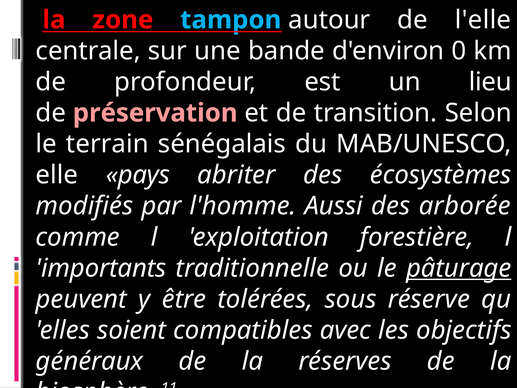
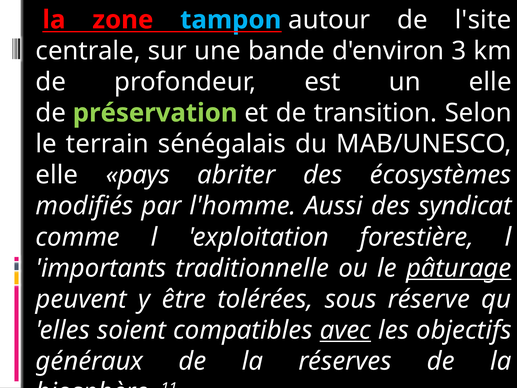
l'elle: l'elle -> l'site
0: 0 -> 3
un lieu: lieu -> elle
préservation colour: pink -> light green
arborée: arborée -> syndicat
avec underline: none -> present
